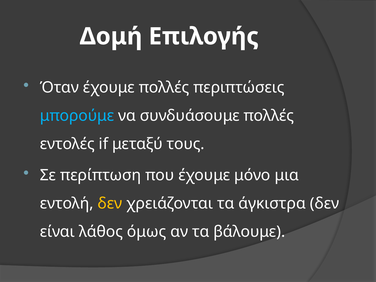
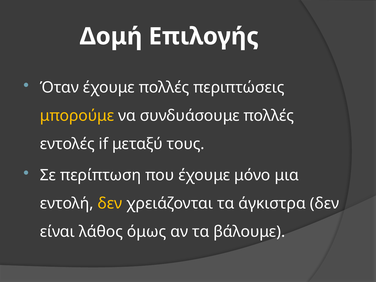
μπορούμε colour: light blue -> yellow
